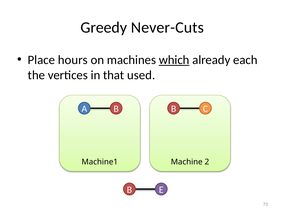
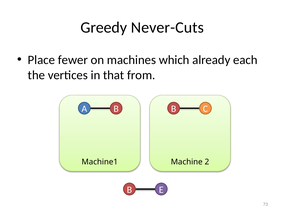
hours: hours -> fewer
which underline: present -> none
used: used -> from
